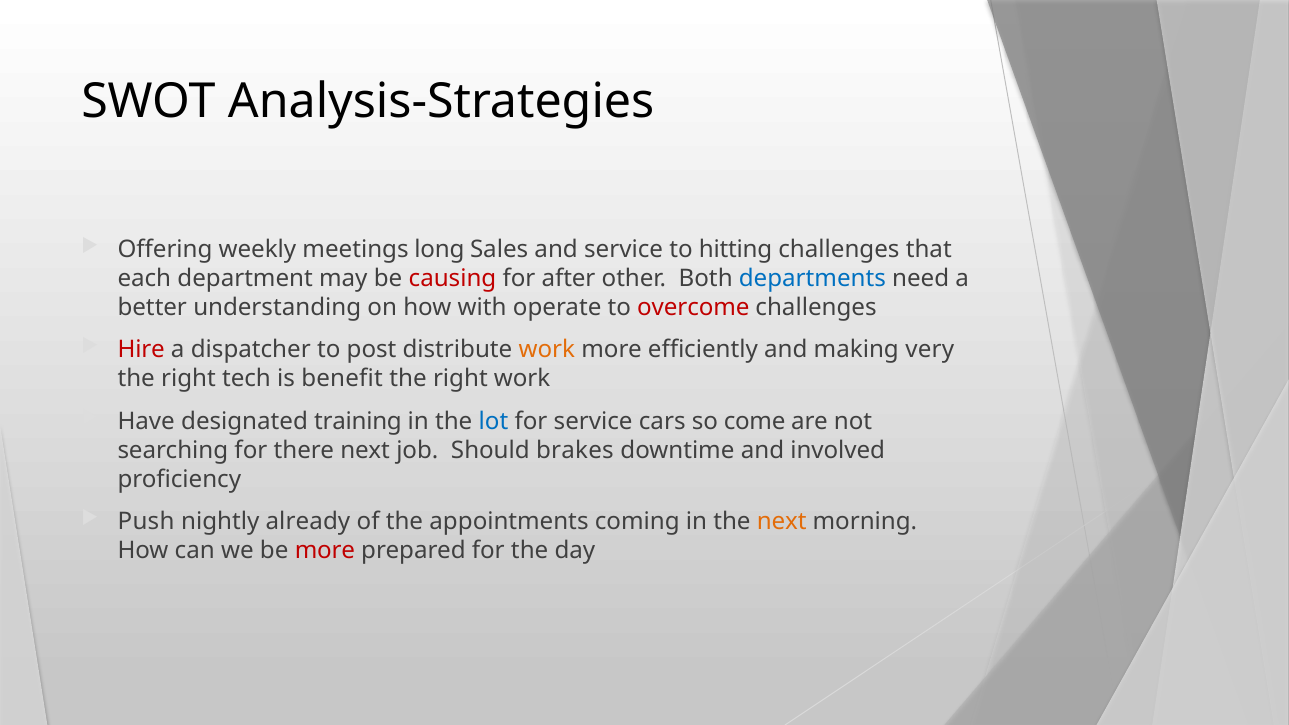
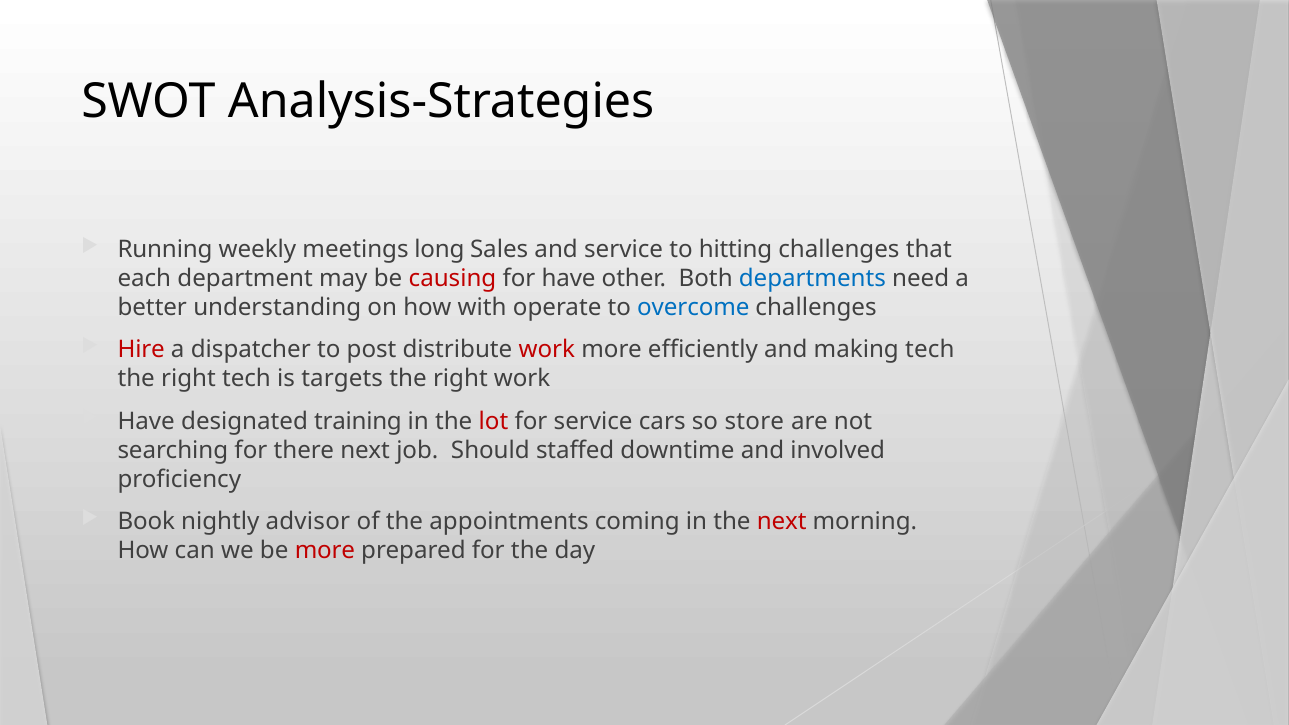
Offering: Offering -> Running
for after: after -> have
overcome colour: red -> blue
work at (547, 350) colour: orange -> red
making very: very -> tech
benefit: benefit -> targets
lot colour: blue -> red
come: come -> store
brakes: brakes -> staffed
Push: Push -> Book
already: already -> advisor
next at (782, 522) colour: orange -> red
